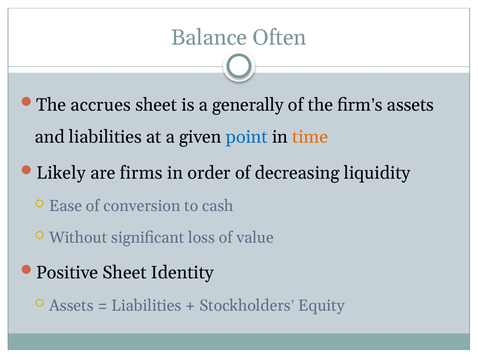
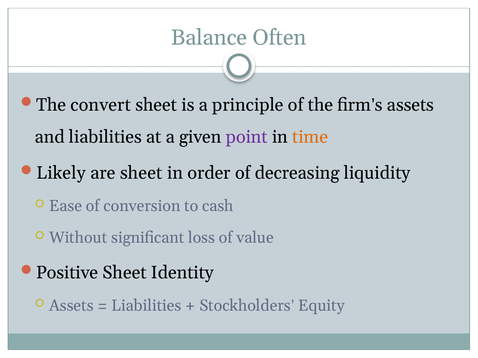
accrues: accrues -> convert
generally: generally -> principle
point colour: blue -> purple
are firms: firms -> sheet
